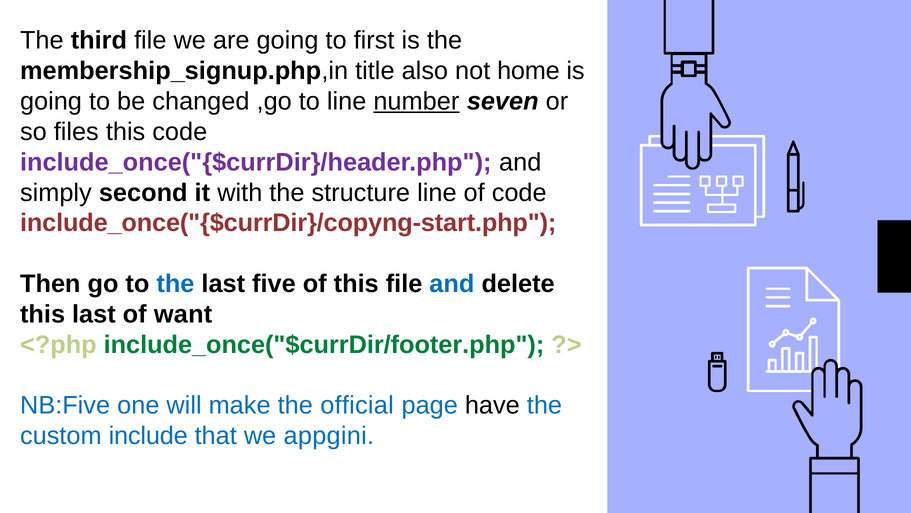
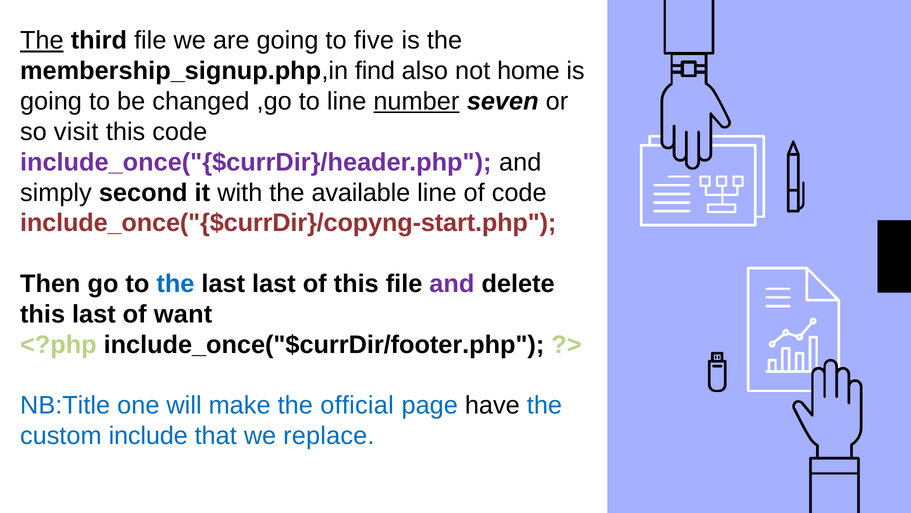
The at (42, 41) underline: none -> present
first: first -> five
title: title -> find
files: files -> visit
structure: structure -> available
last five: five -> last
and at (452, 284) colour: blue -> purple
include_once("$currDir/footer.php colour: green -> black
NB:Five: NB:Five -> NB:Title
appgini: appgini -> replace
